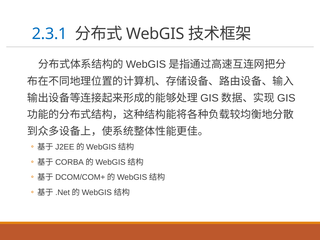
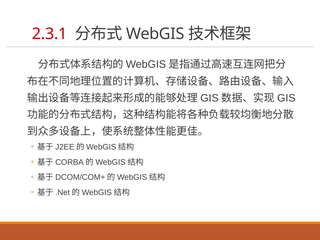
2.3.1 colour: blue -> red
